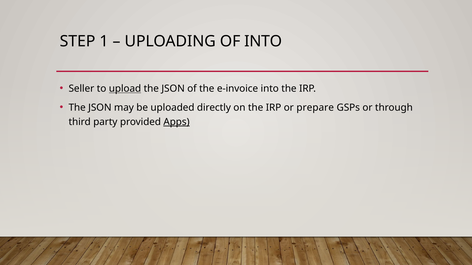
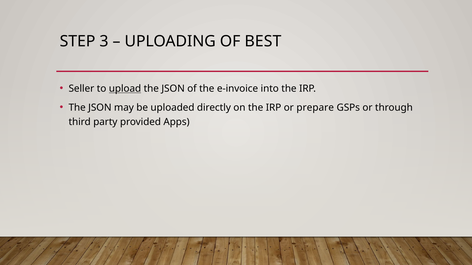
1: 1 -> 3
OF INTO: INTO -> BEST
Apps underline: present -> none
